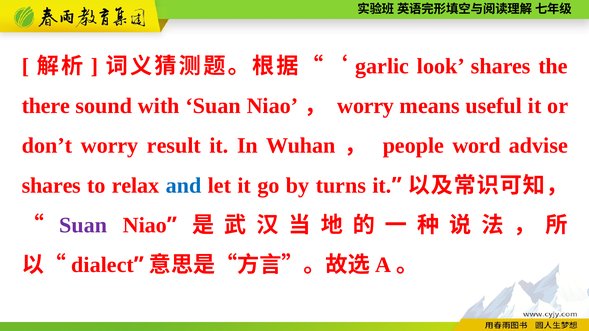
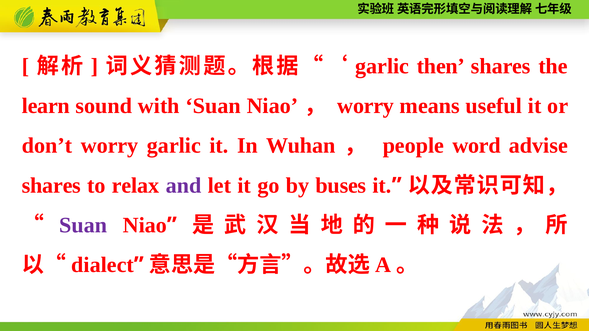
look: look -> then
there: there -> learn
worry result: result -> garlic
and colour: blue -> purple
turns: turns -> buses
